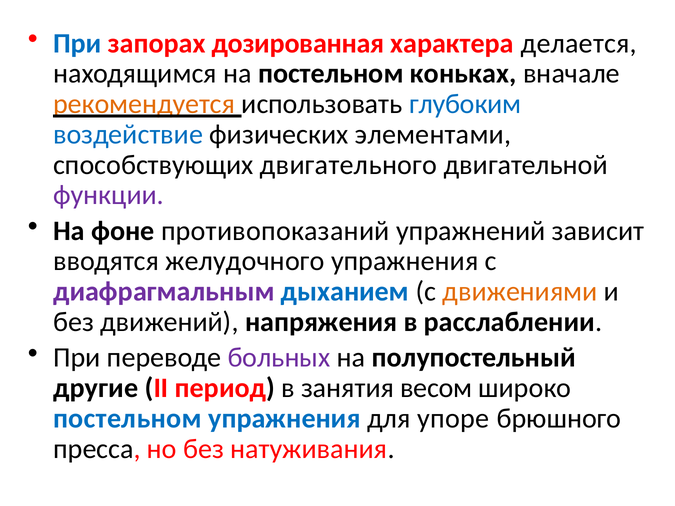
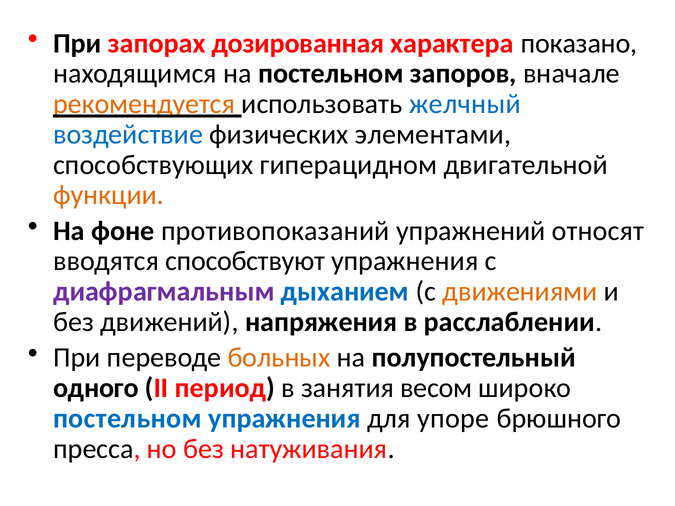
При at (77, 43) colour: blue -> black
делается: делается -> показано
коньках: коньках -> запоров
глубоким: глубоким -> желчный
двигательного: двигательного -> гиперацидном
функции colour: purple -> orange
зависит: зависит -> относят
желудочного: желудочного -> способствуют
больных colour: purple -> orange
другие: другие -> одного
